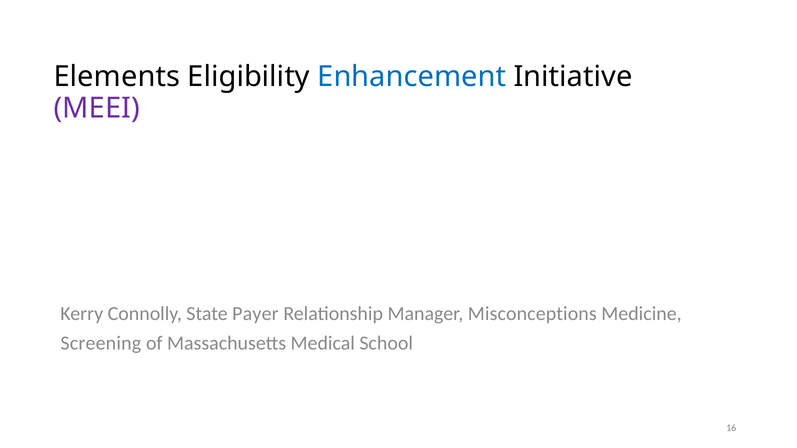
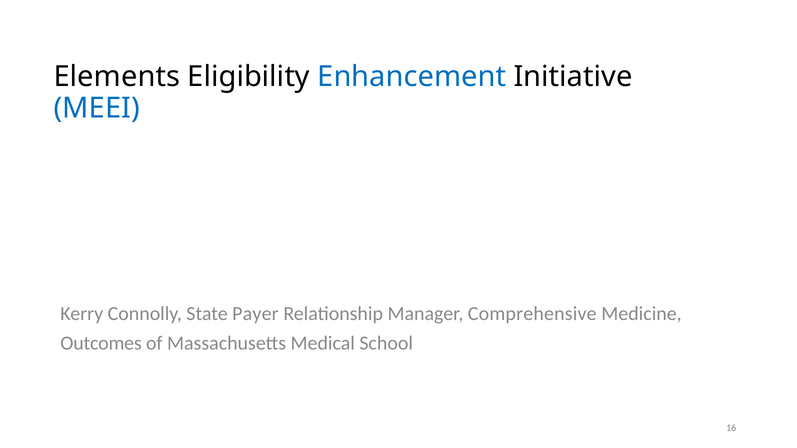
MEEI colour: purple -> blue
Misconceptions: Misconceptions -> Comprehensive
Screening: Screening -> Outcomes
